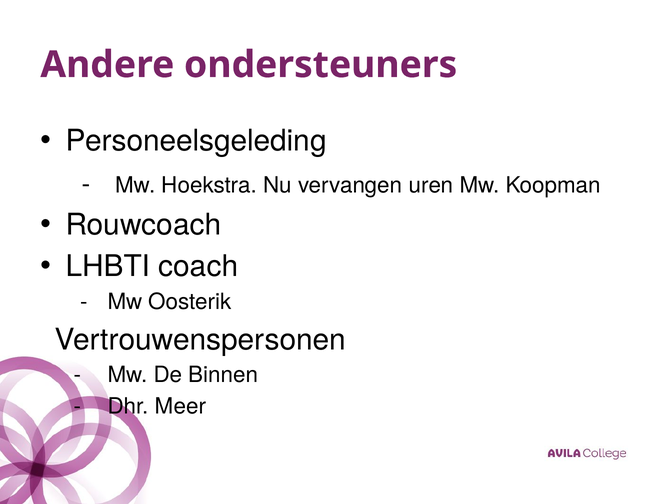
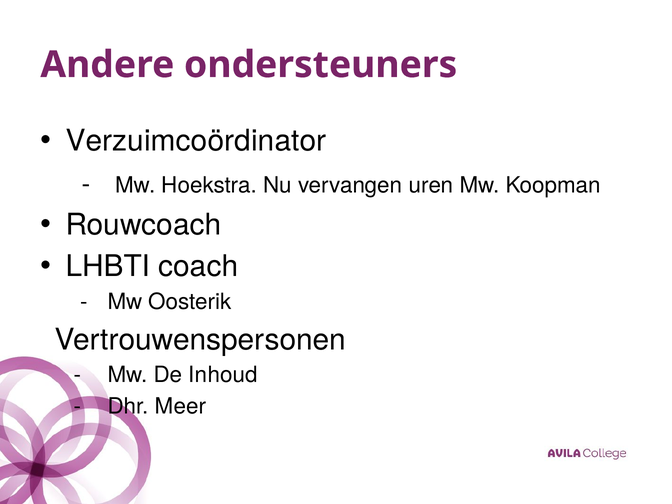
Personeelsgeleding: Personeelsgeleding -> Verzuimcoördinator
Binnen: Binnen -> Inhoud
